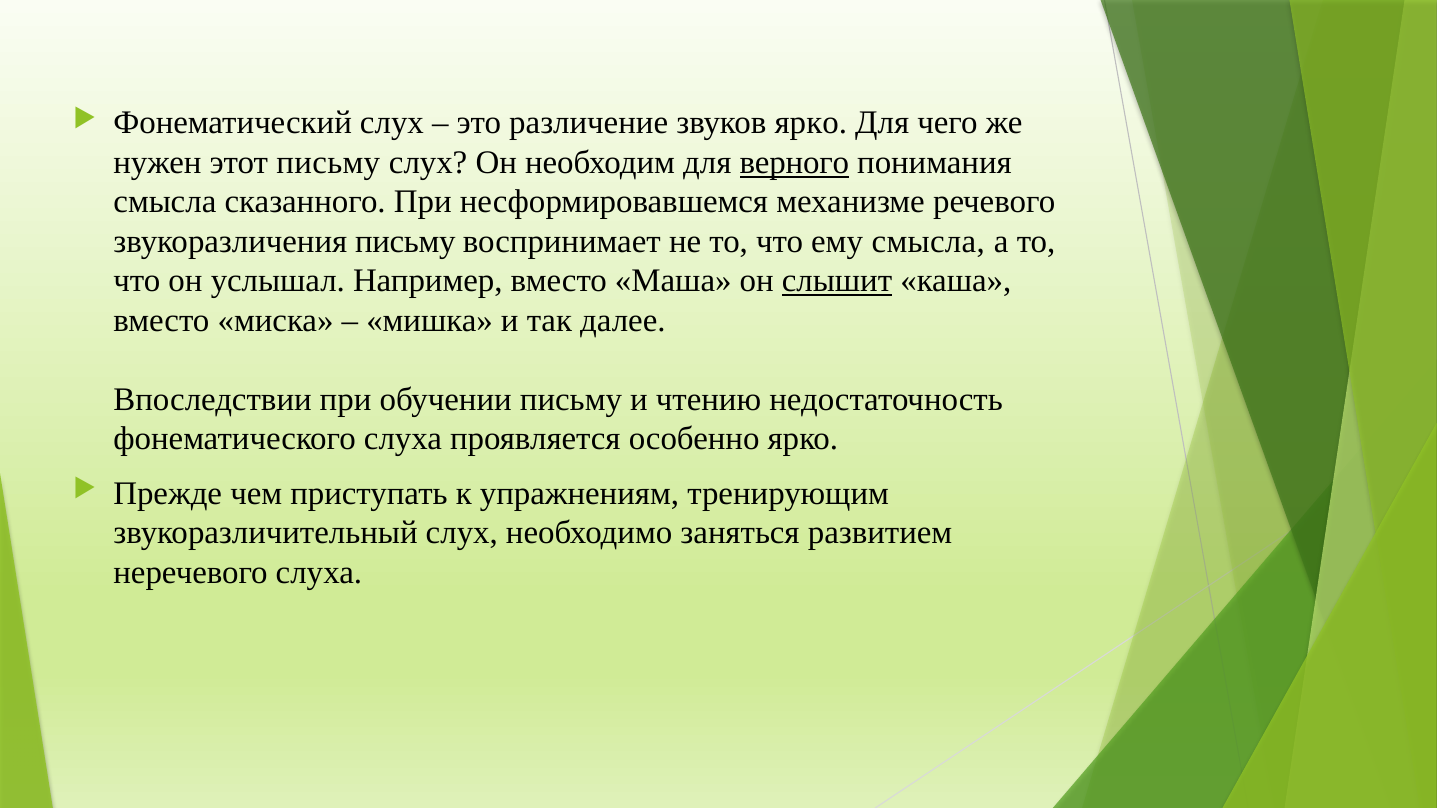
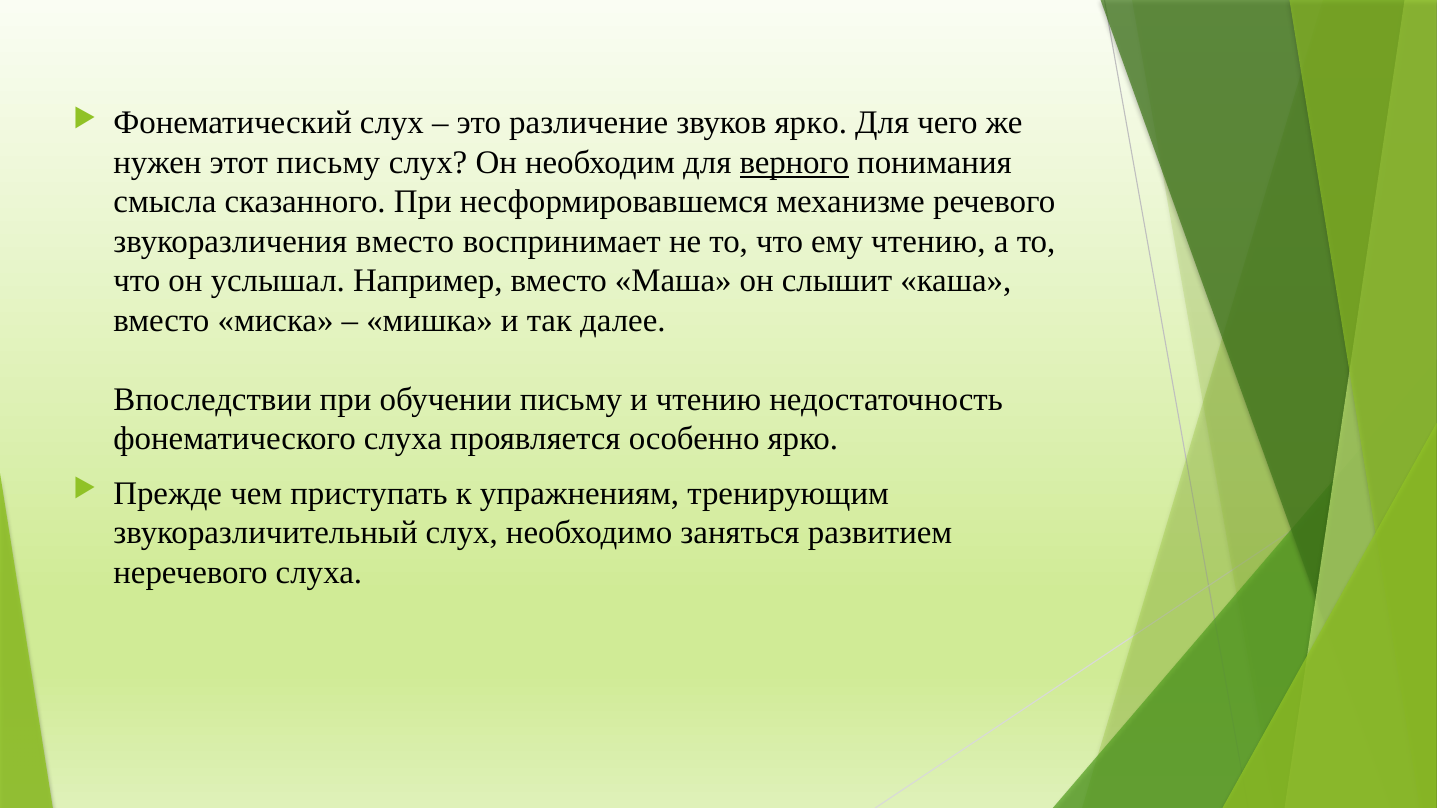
звукоразличения письму: письму -> вместо
ему смысла: смысла -> чтению
слышит underline: present -> none
